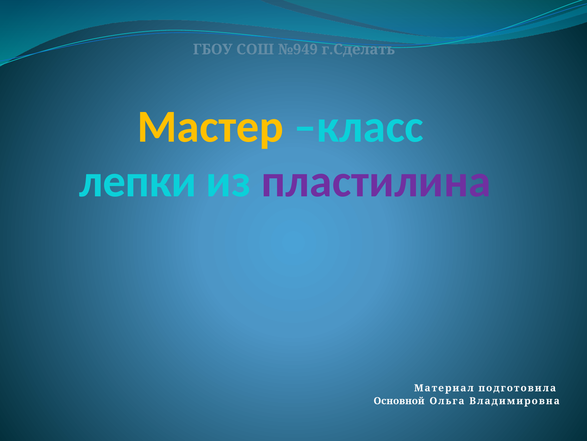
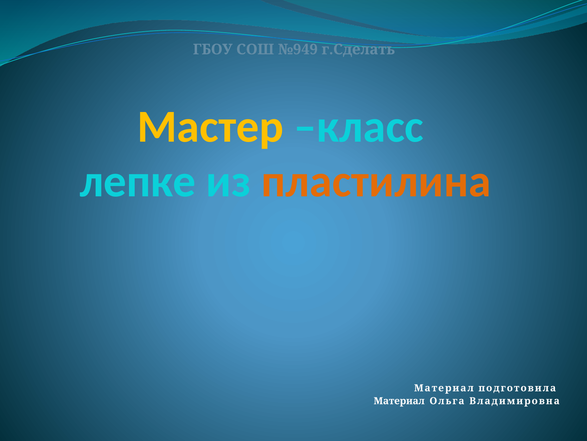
лепки: лепки -> лепке
пластилина colour: purple -> orange
Основной at (399, 400): Основной -> Материал
